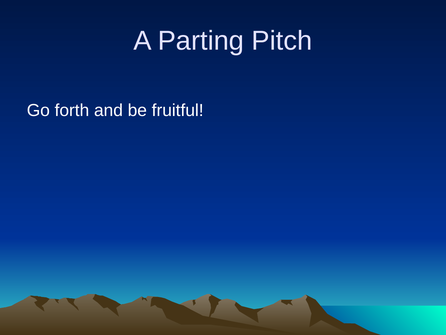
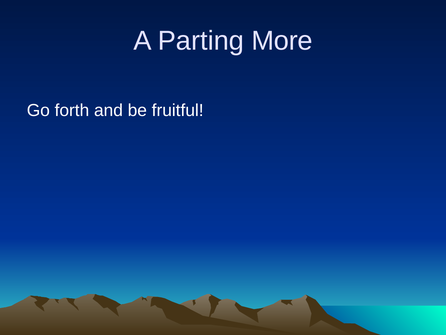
Pitch: Pitch -> More
